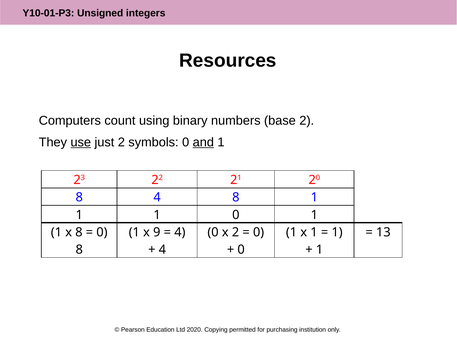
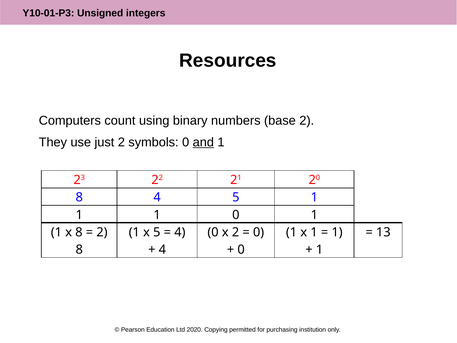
use underline: present -> none
4 8: 8 -> 5
0 at (102, 232): 0 -> 2
x 9: 9 -> 5
